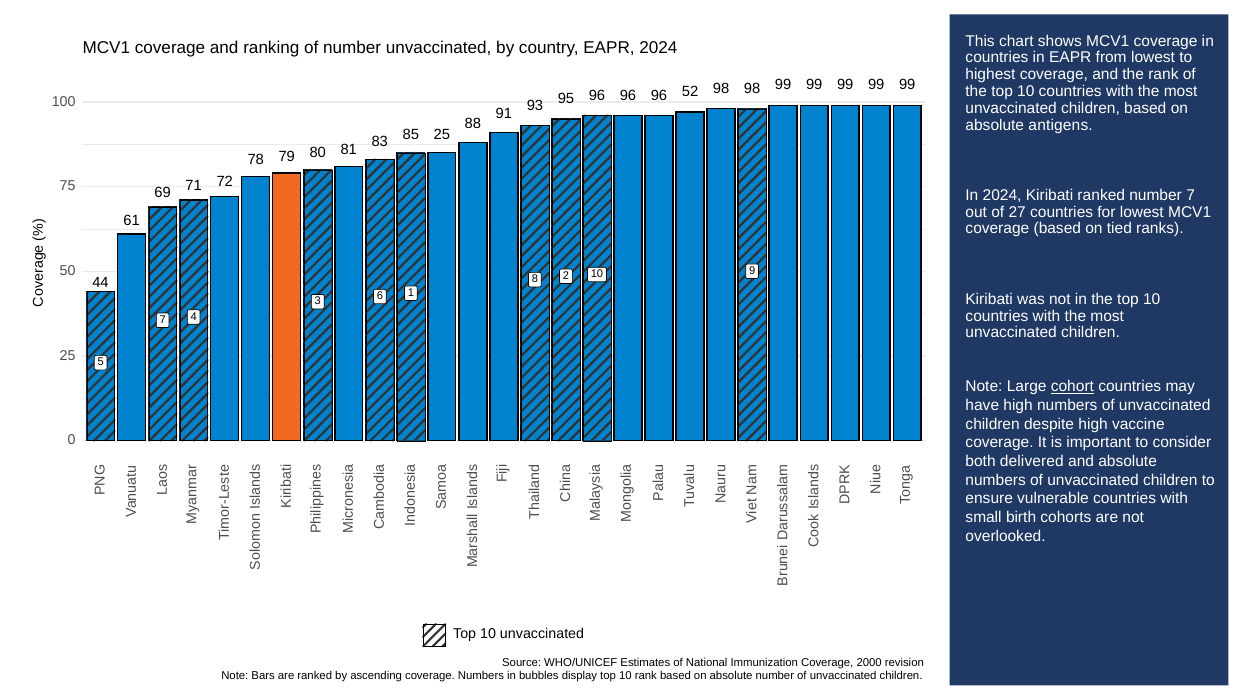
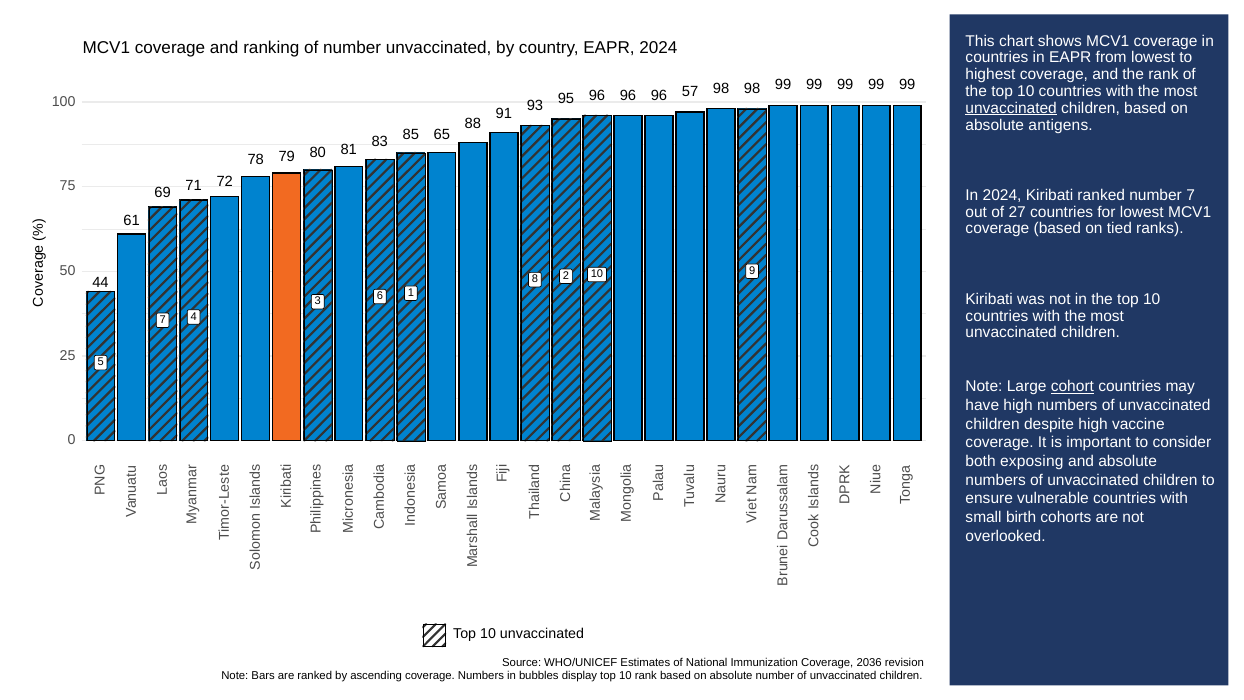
unvaccinated at (1011, 108) underline: none -> present
52: 52 -> 57
85 25: 25 -> 65
delivered: delivered -> exposing
2000: 2000 -> 2036
